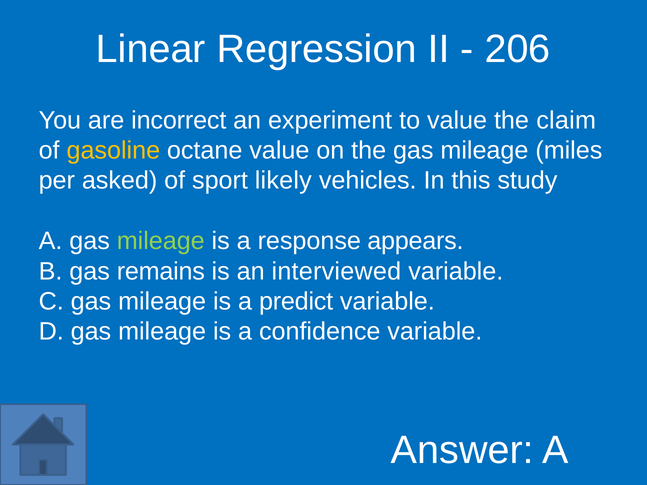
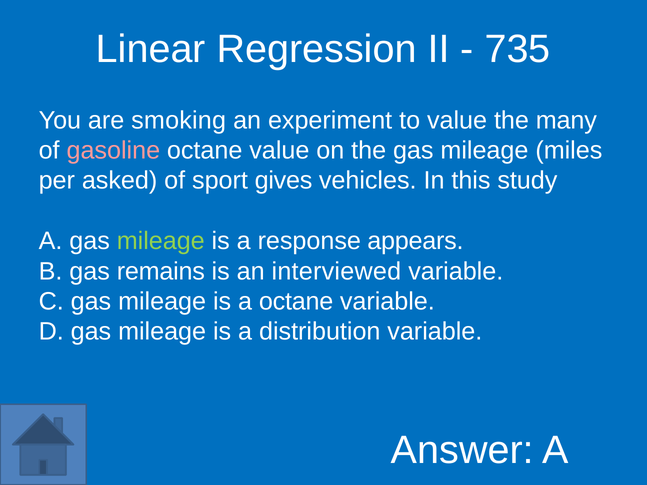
206: 206 -> 735
incorrect: incorrect -> smoking
claim: claim -> many
gasoline colour: yellow -> pink
likely: likely -> gives
a predict: predict -> octane
confidence: confidence -> distribution
